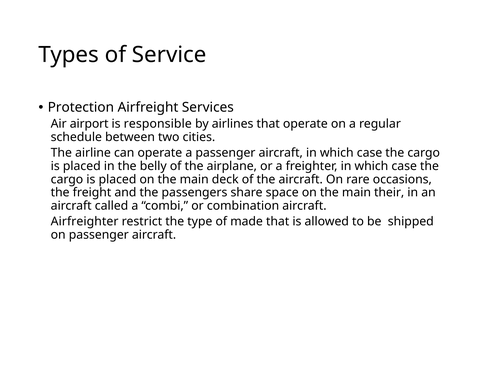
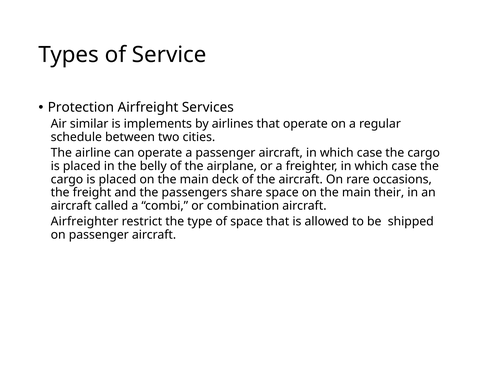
airport: airport -> similar
responsible: responsible -> implements
of made: made -> space
